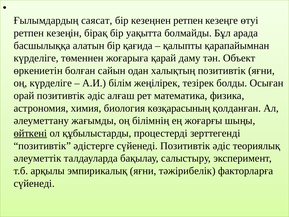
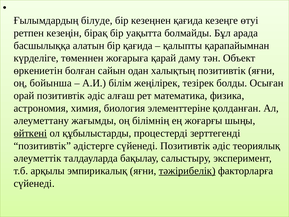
саясат: саясат -> білуде
кезеңнен ретпен: ретпен -> қағида
оң күрделіге: күрделіге -> бойынша
көзқарасының: көзқарасының -> элементтеріне
тәжірибелік underline: none -> present
